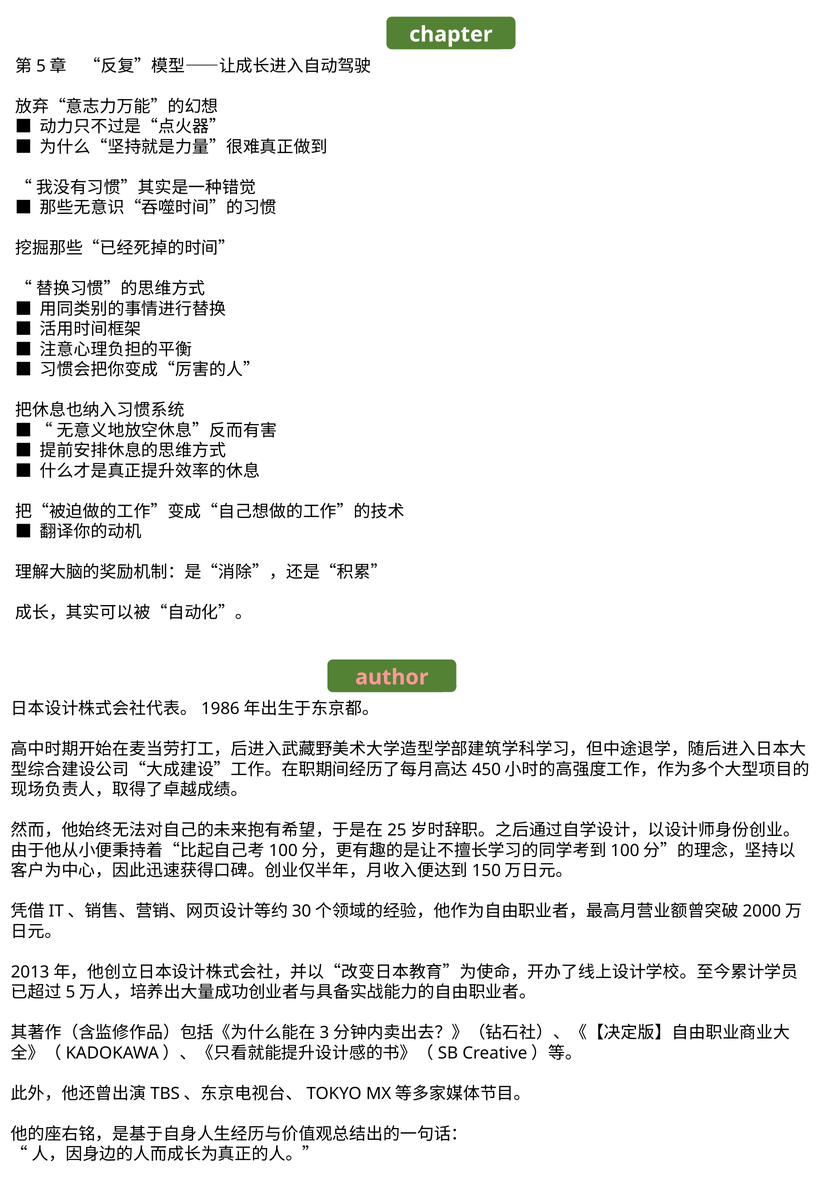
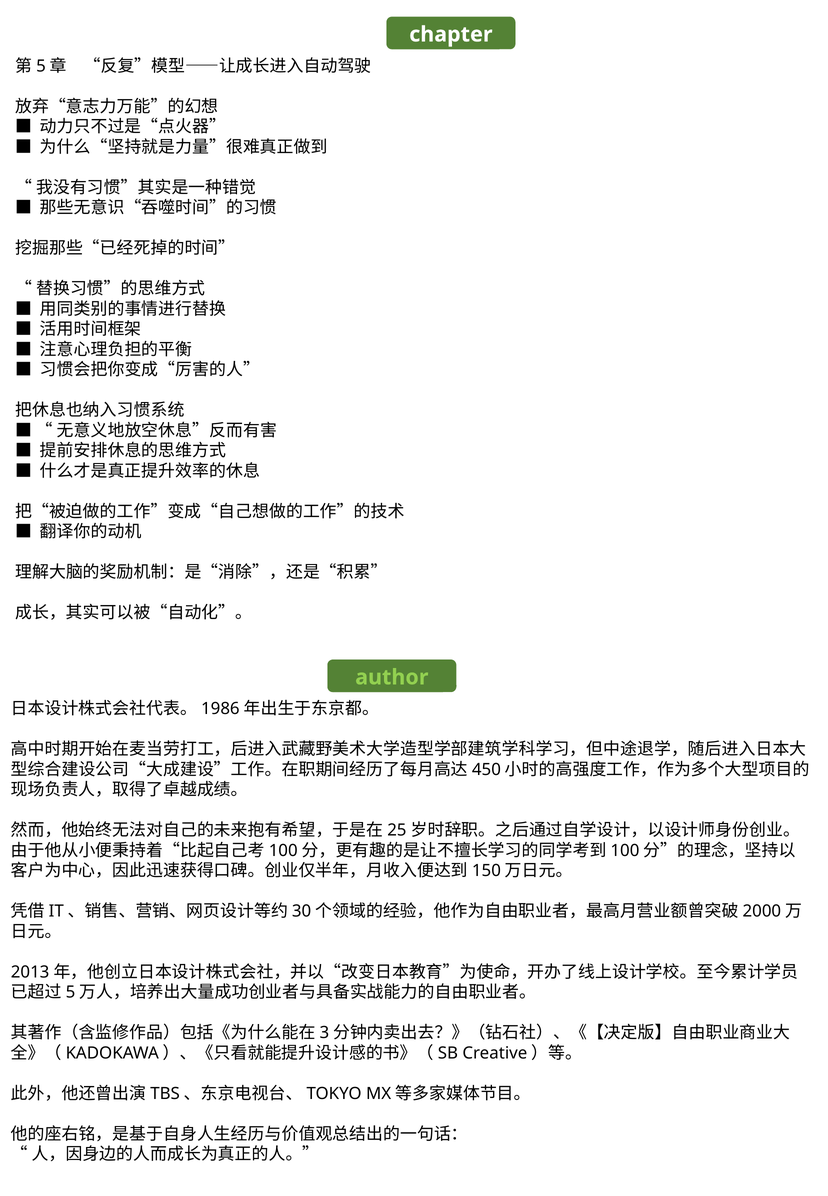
author colour: pink -> light green
